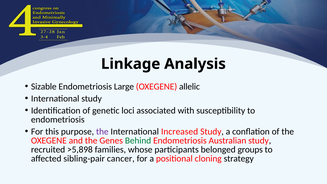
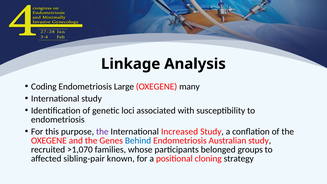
Sizable: Sizable -> Coding
allelic: allelic -> many
Behind colour: green -> blue
>5,898: >5,898 -> >1,070
cancer: cancer -> known
